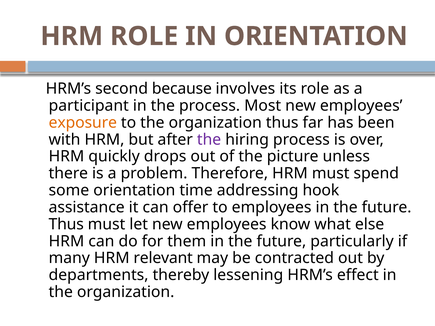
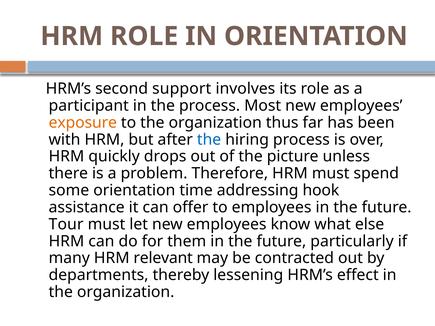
because: because -> support
the at (209, 140) colour: purple -> blue
Thus at (66, 224): Thus -> Tour
